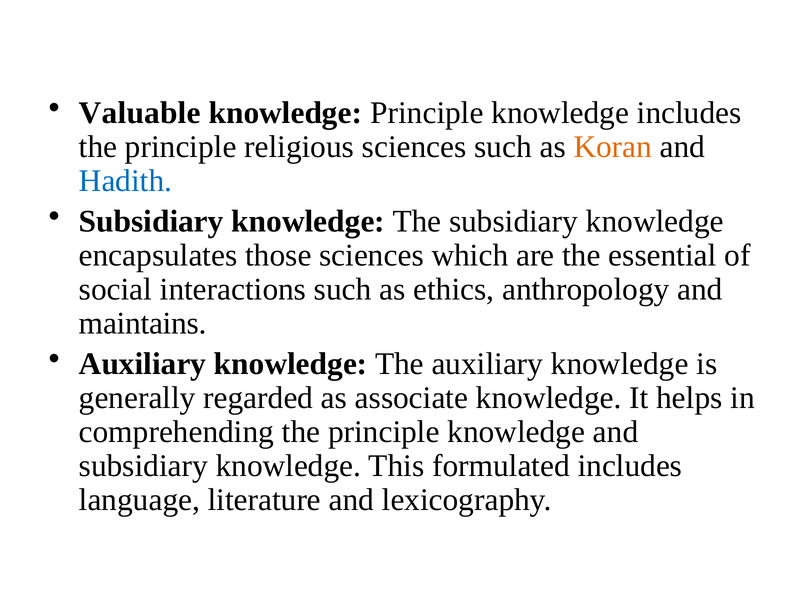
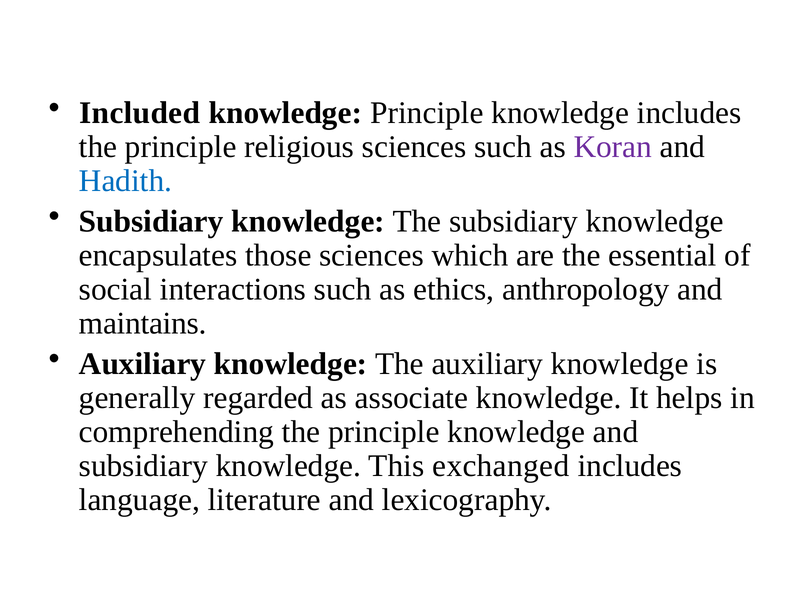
Valuable: Valuable -> Included
Koran colour: orange -> purple
formulated: formulated -> exchanged
